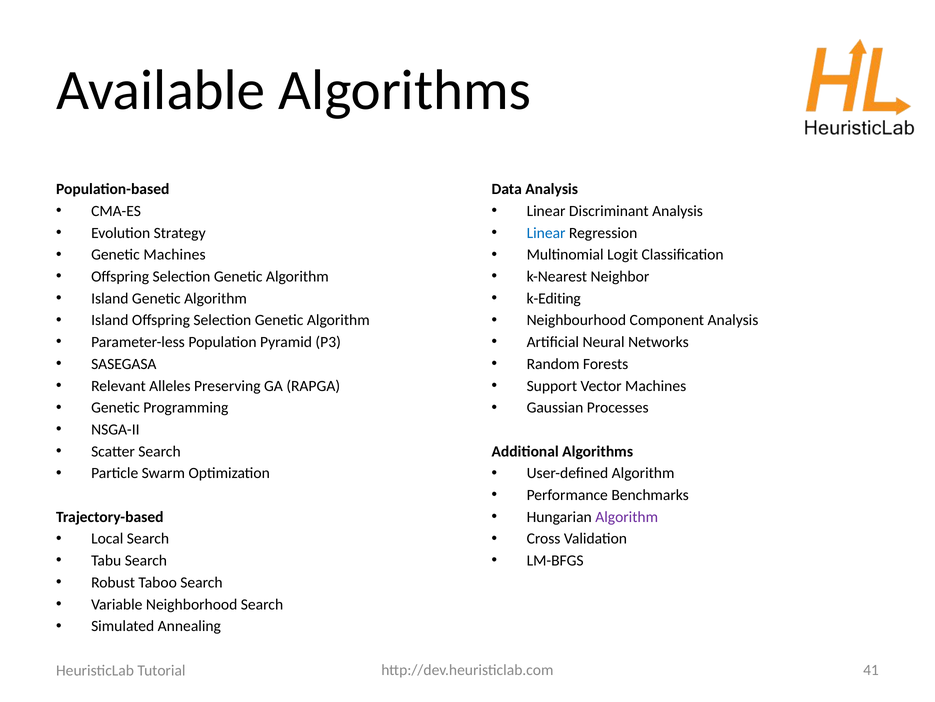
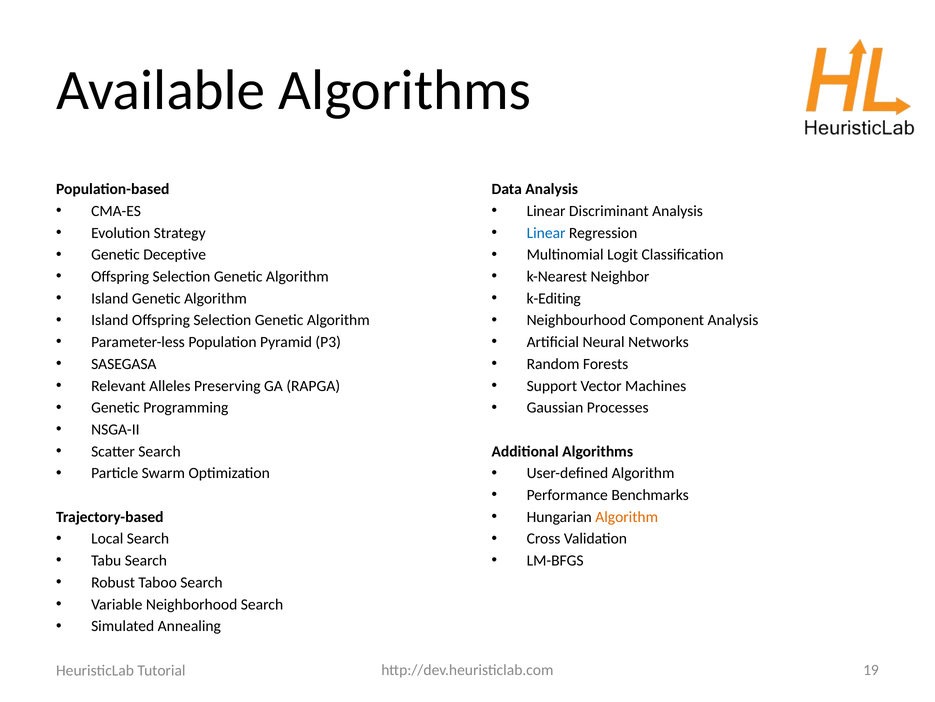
Genetic Machines: Machines -> Deceptive
Algorithm at (627, 516) colour: purple -> orange
41: 41 -> 19
